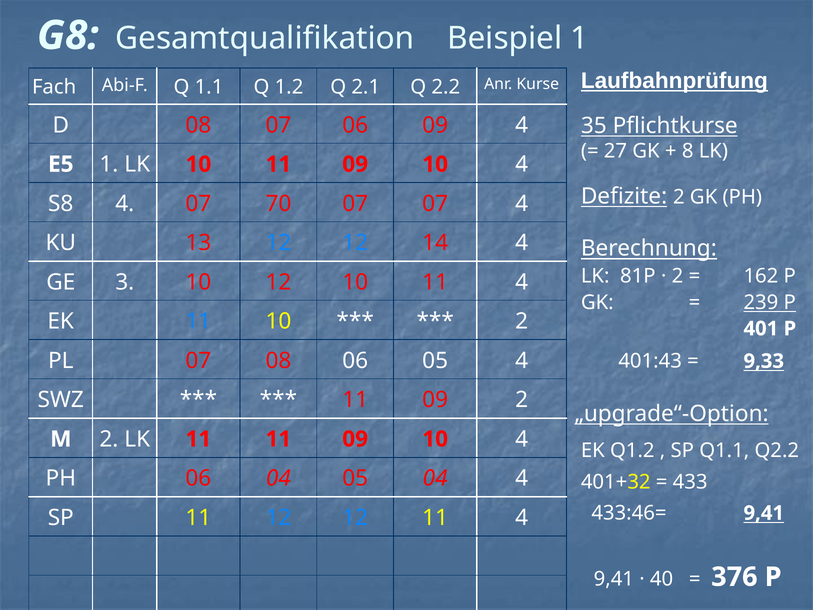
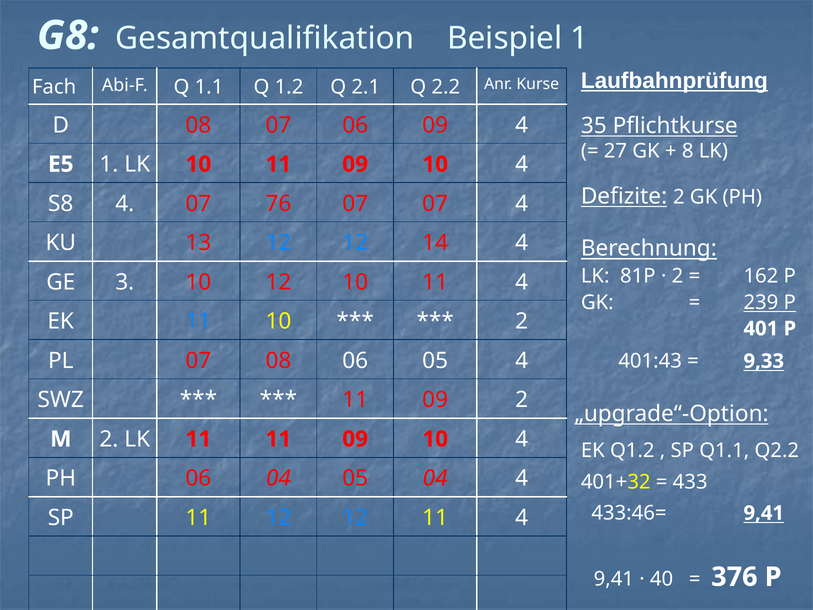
70: 70 -> 76
